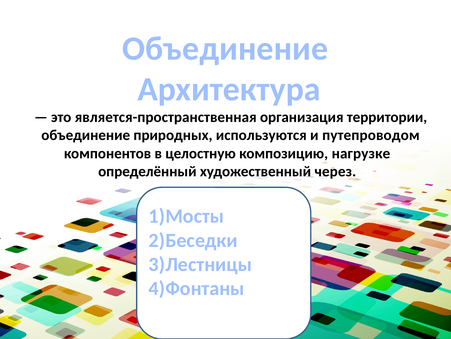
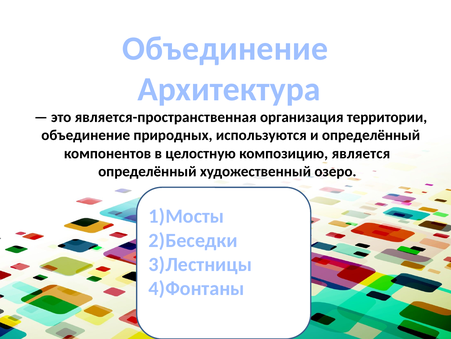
и путепроводом: путепроводом -> определённый
нагрузке: нагрузке -> является
через: через -> озеро
